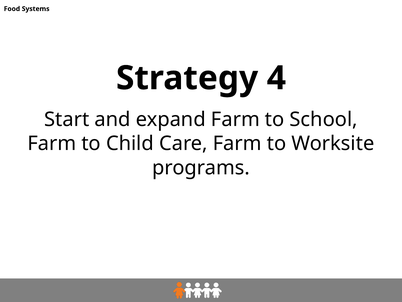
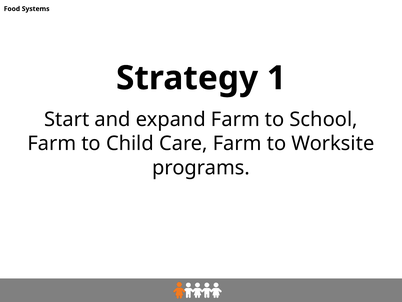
4: 4 -> 1
